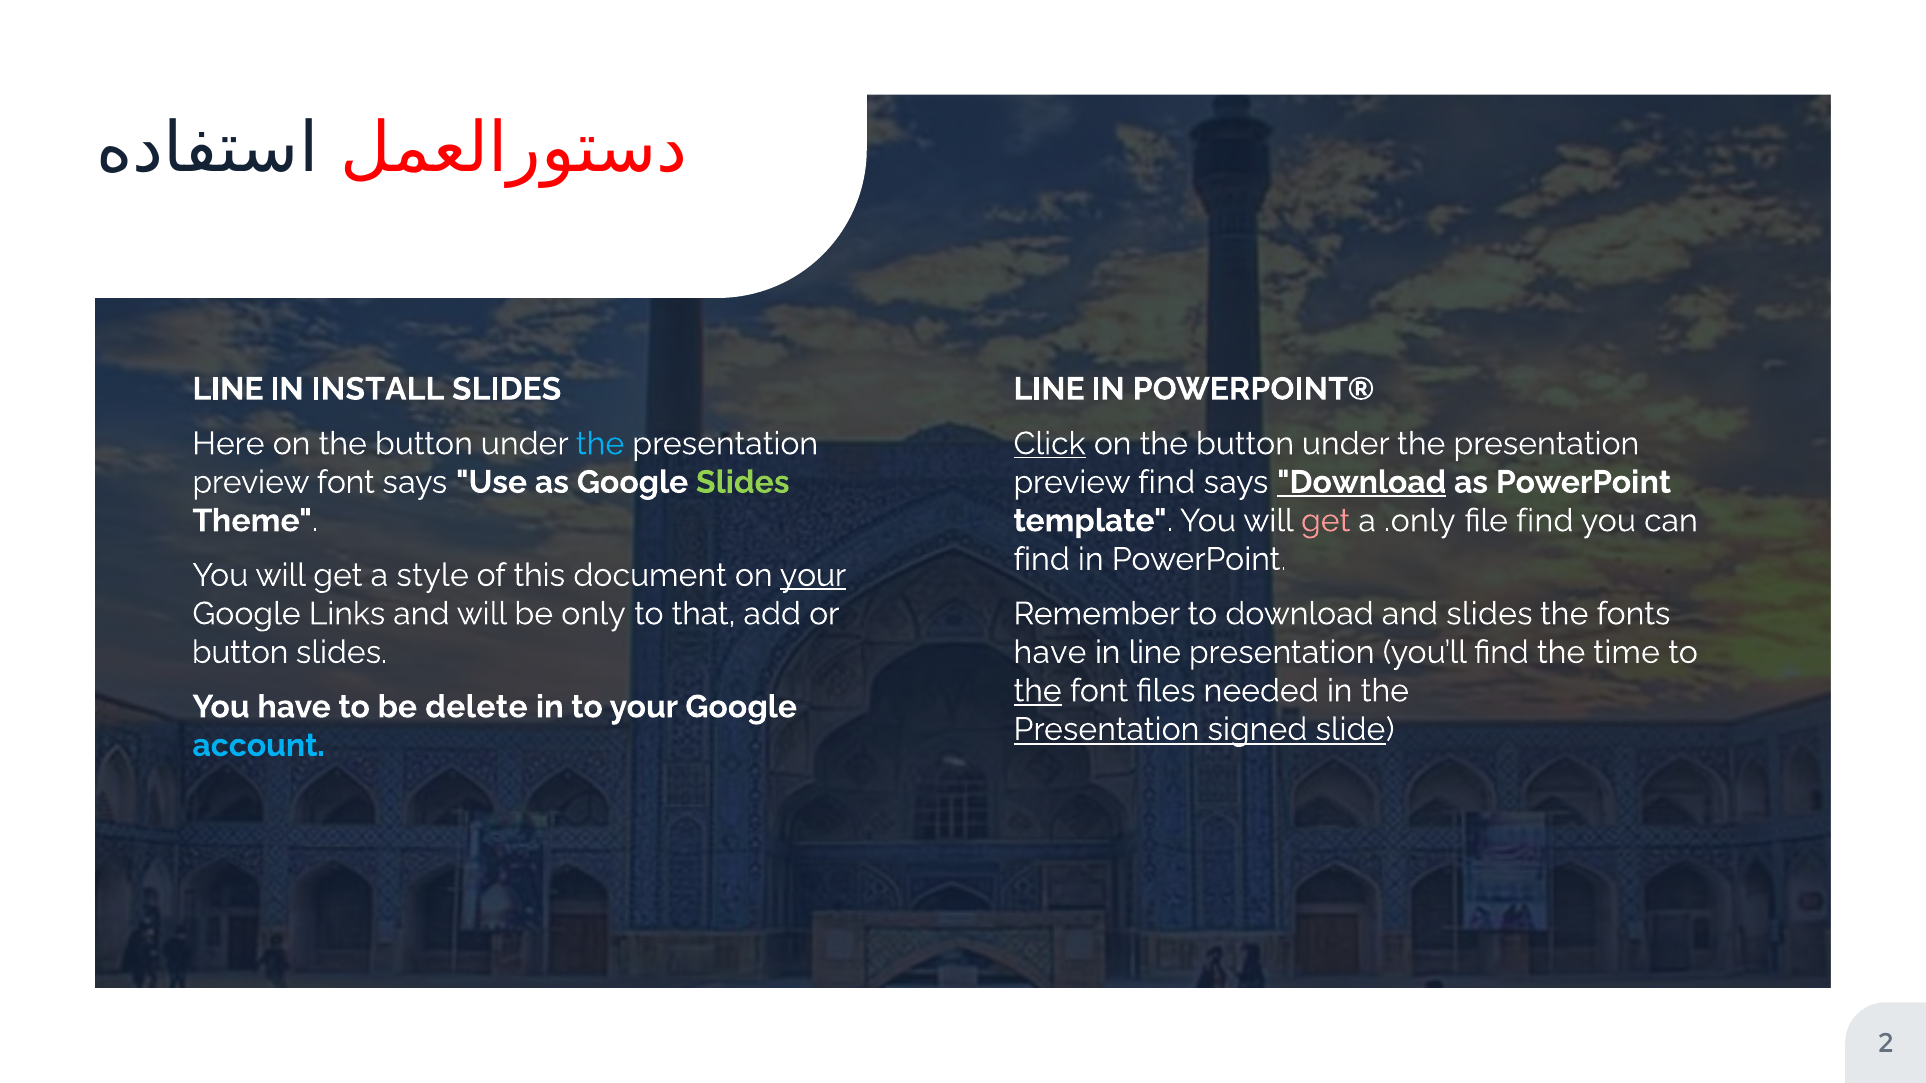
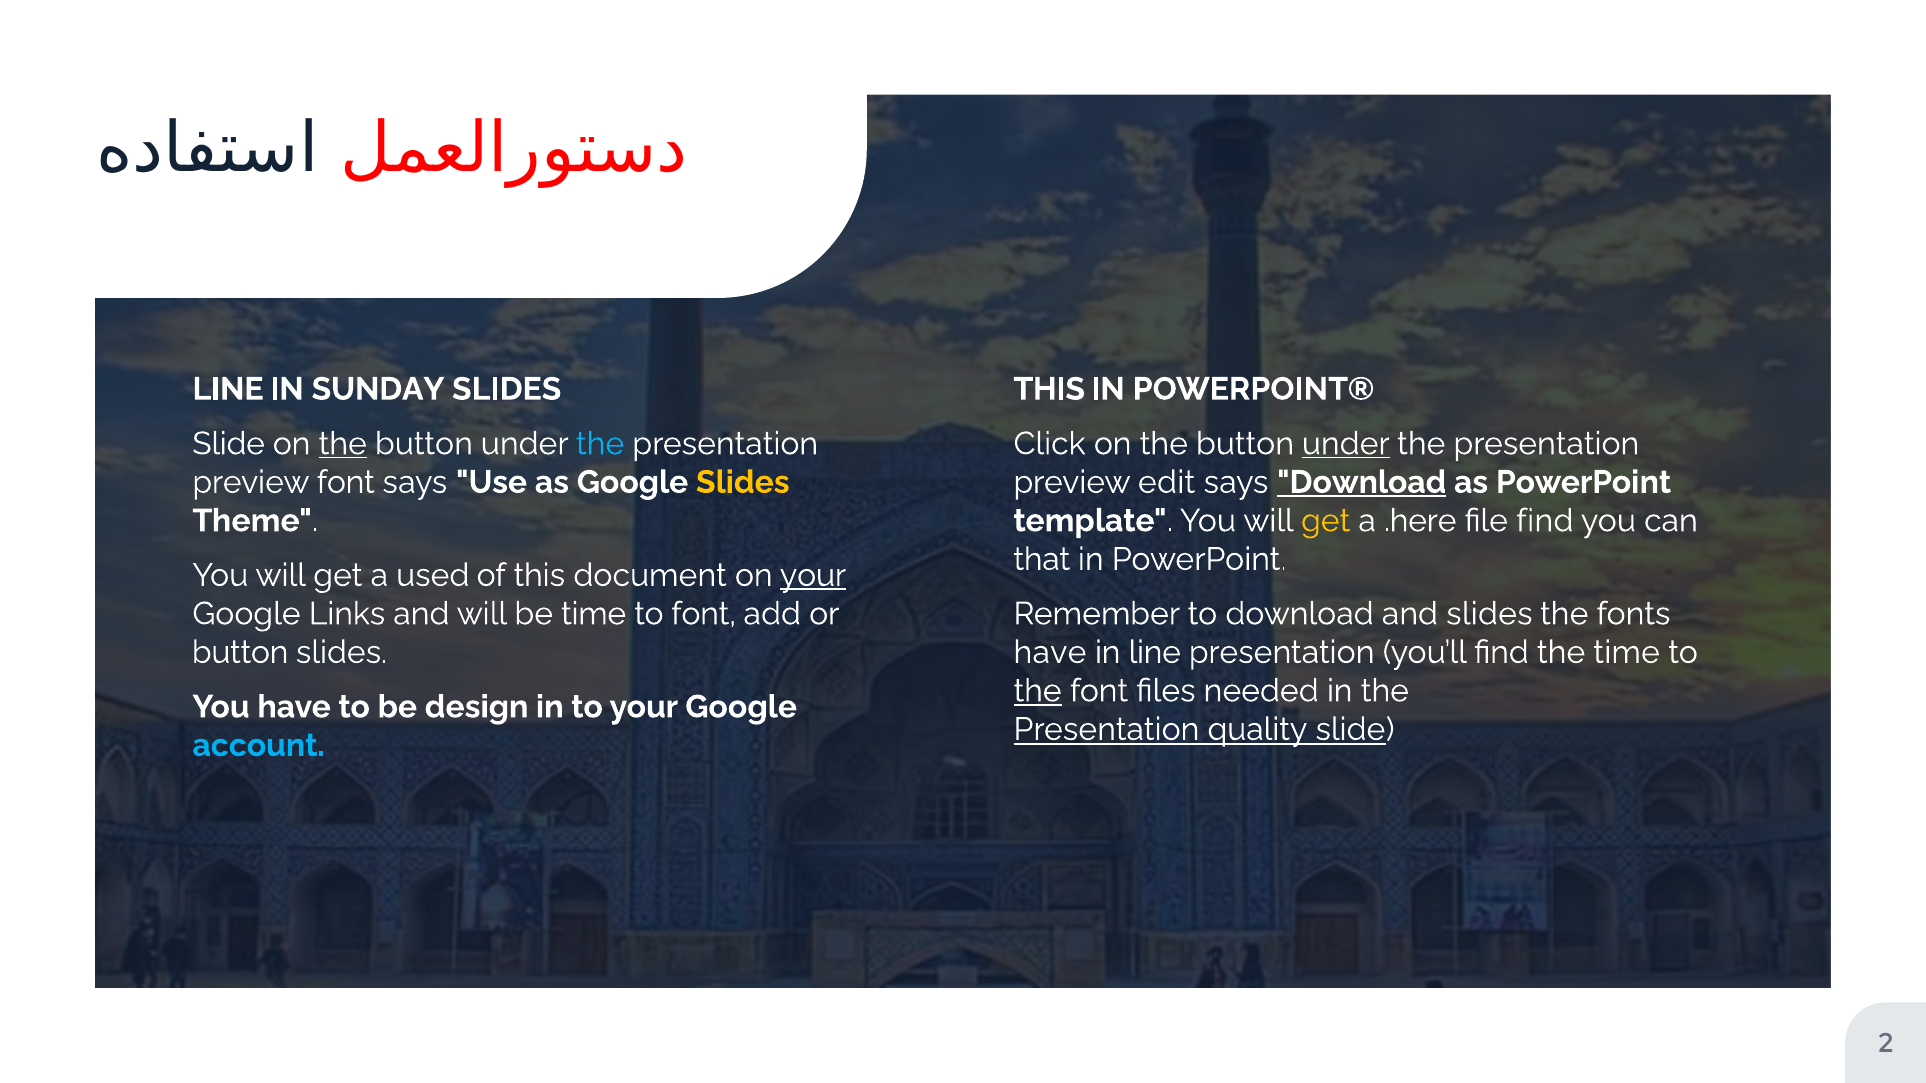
INSTALL: INSTALL -> SUNDAY
LINE at (1049, 389): LINE -> THIS
Here at (228, 444): Here -> Slide
the at (343, 444) underline: none -> present
Click underline: present -> none
under at (1346, 444) underline: none -> present
Slides at (743, 482) colour: light green -> yellow
preview find: find -> edit
get at (1326, 521) colour: pink -> yellow
.only: .only -> .here
find at (1042, 559): find -> that
style: style -> used
be only: only -> time
to that: that -> font
delete: delete -> design
signed: signed -> quality
